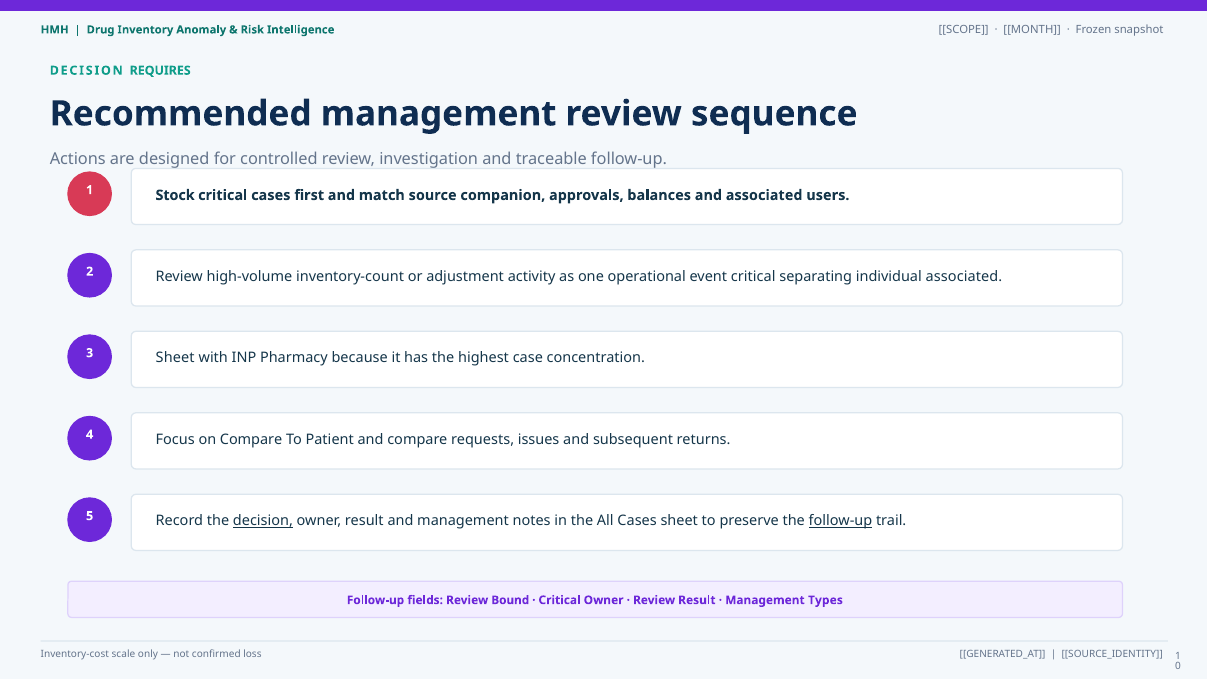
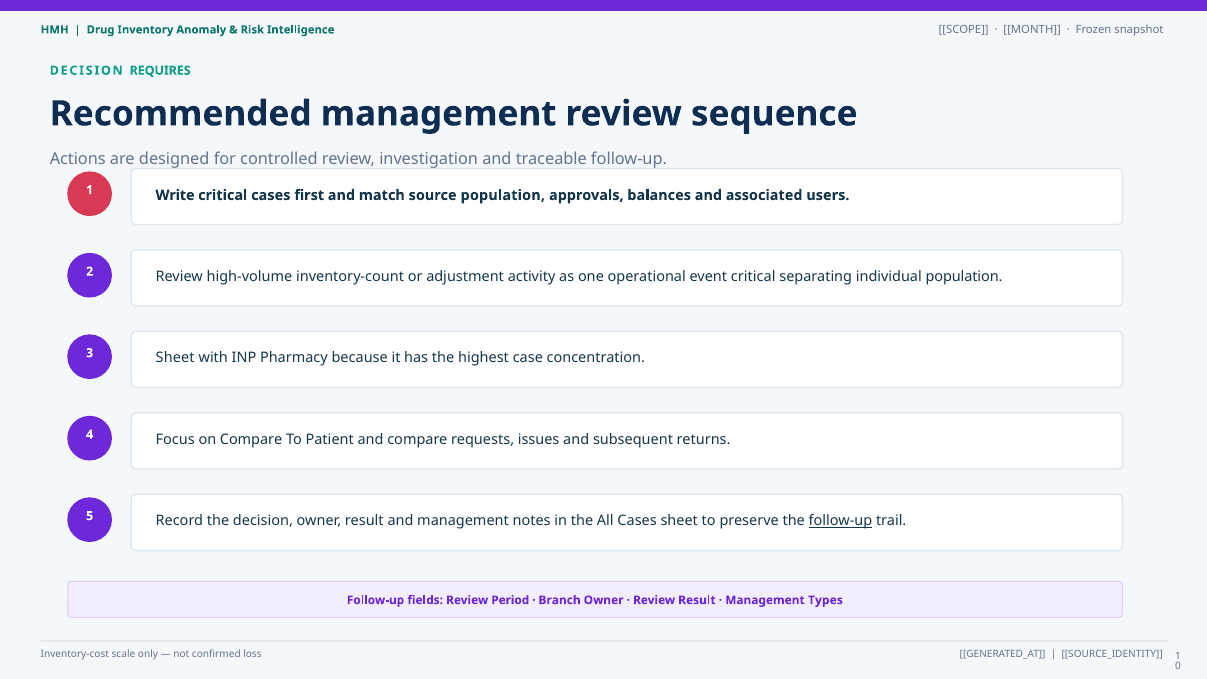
Stock: Stock -> Write
source companion: companion -> population
individual associated: associated -> population
decision at (263, 521) underline: present -> none
Bound: Bound -> Period
Critical at (560, 600): Critical -> Branch
